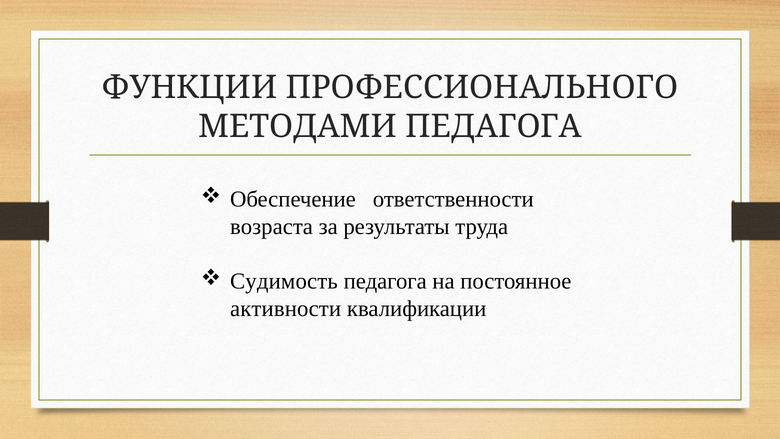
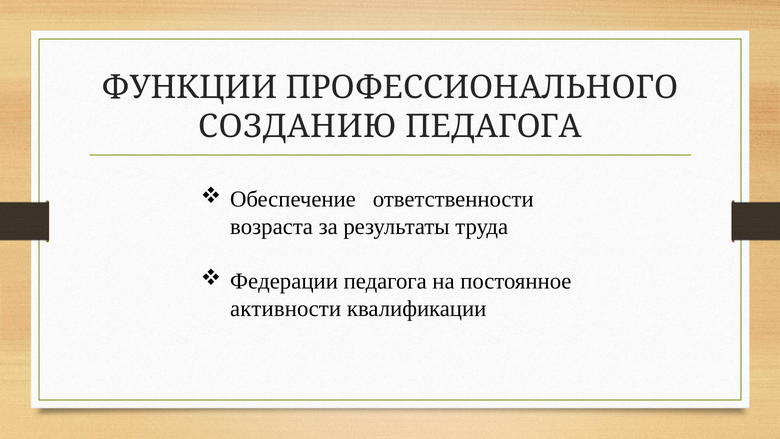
МЕТОДАМИ: МЕТОДАМИ -> СОЗДАНИЮ
Судимость: Судимость -> Федерации
